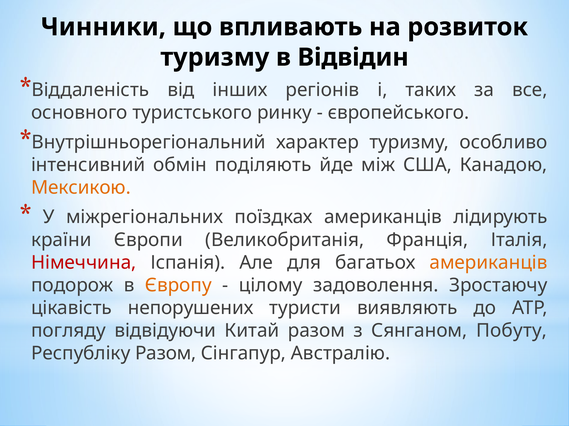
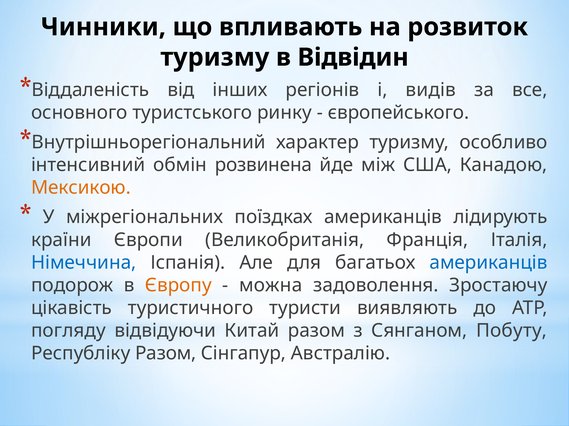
таких: таких -> видів
поділяють: поділяють -> розвинена
Німеччина colour: red -> blue
американців at (489, 263) colour: orange -> blue
цілому: цілому -> можна
непорушених: непорушених -> туристичного
